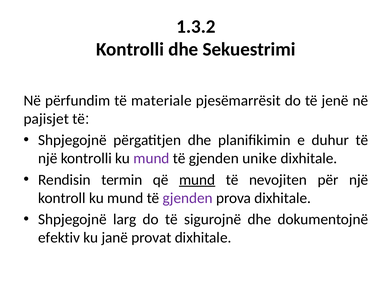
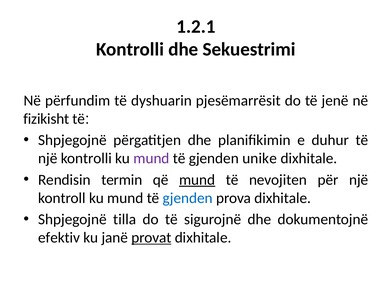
1.3.2: 1.3.2 -> 1.2.1
materiale: materiale -> dyshuarin
pajisjet: pajisjet -> fizikisht
gjenden at (188, 198) colour: purple -> blue
larg: larg -> tilla
provat underline: none -> present
